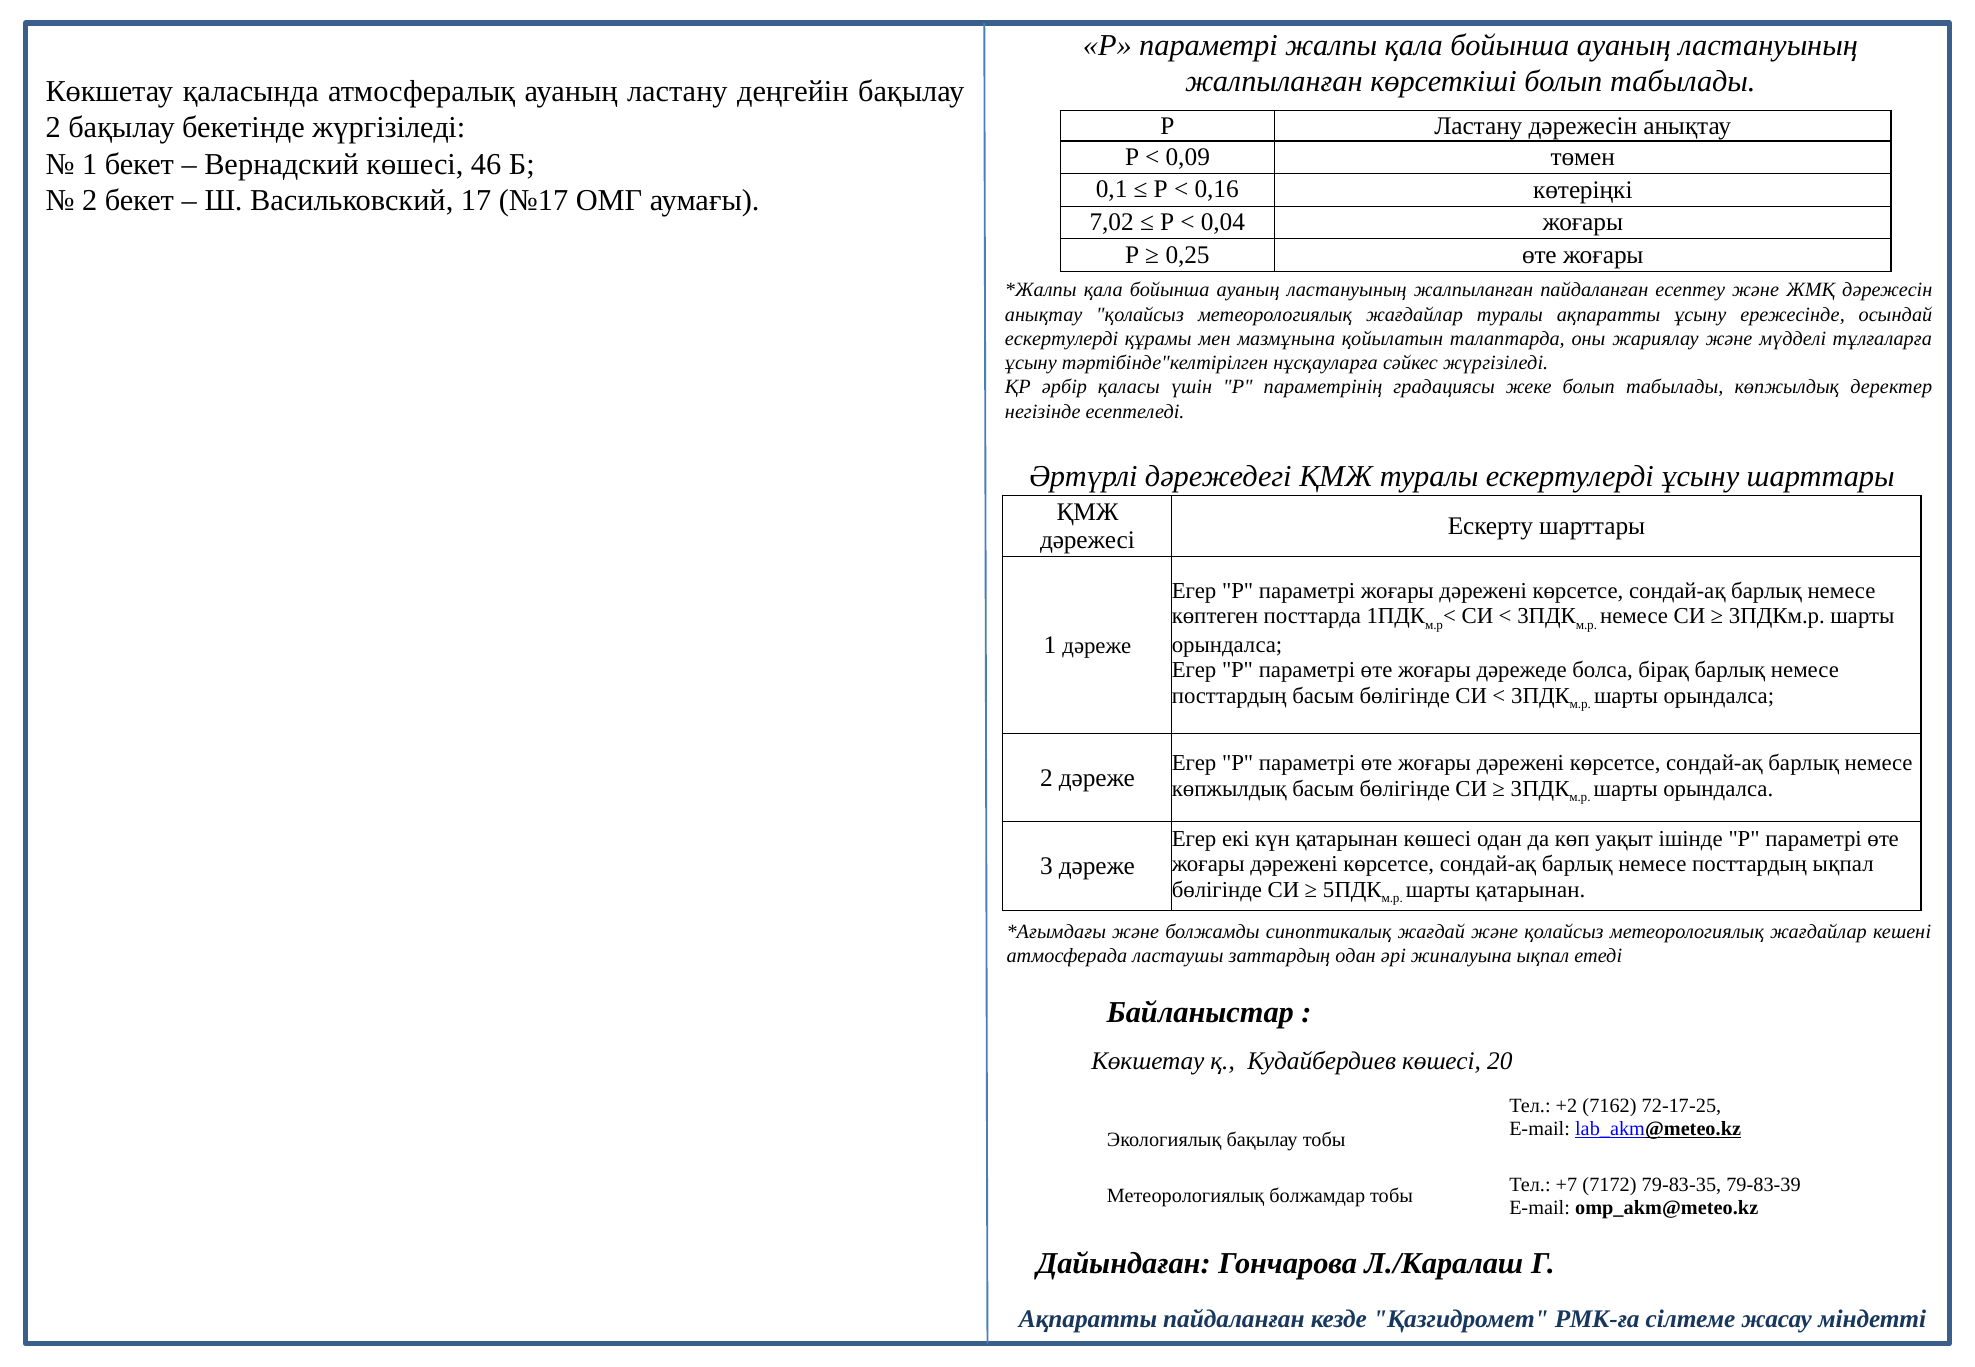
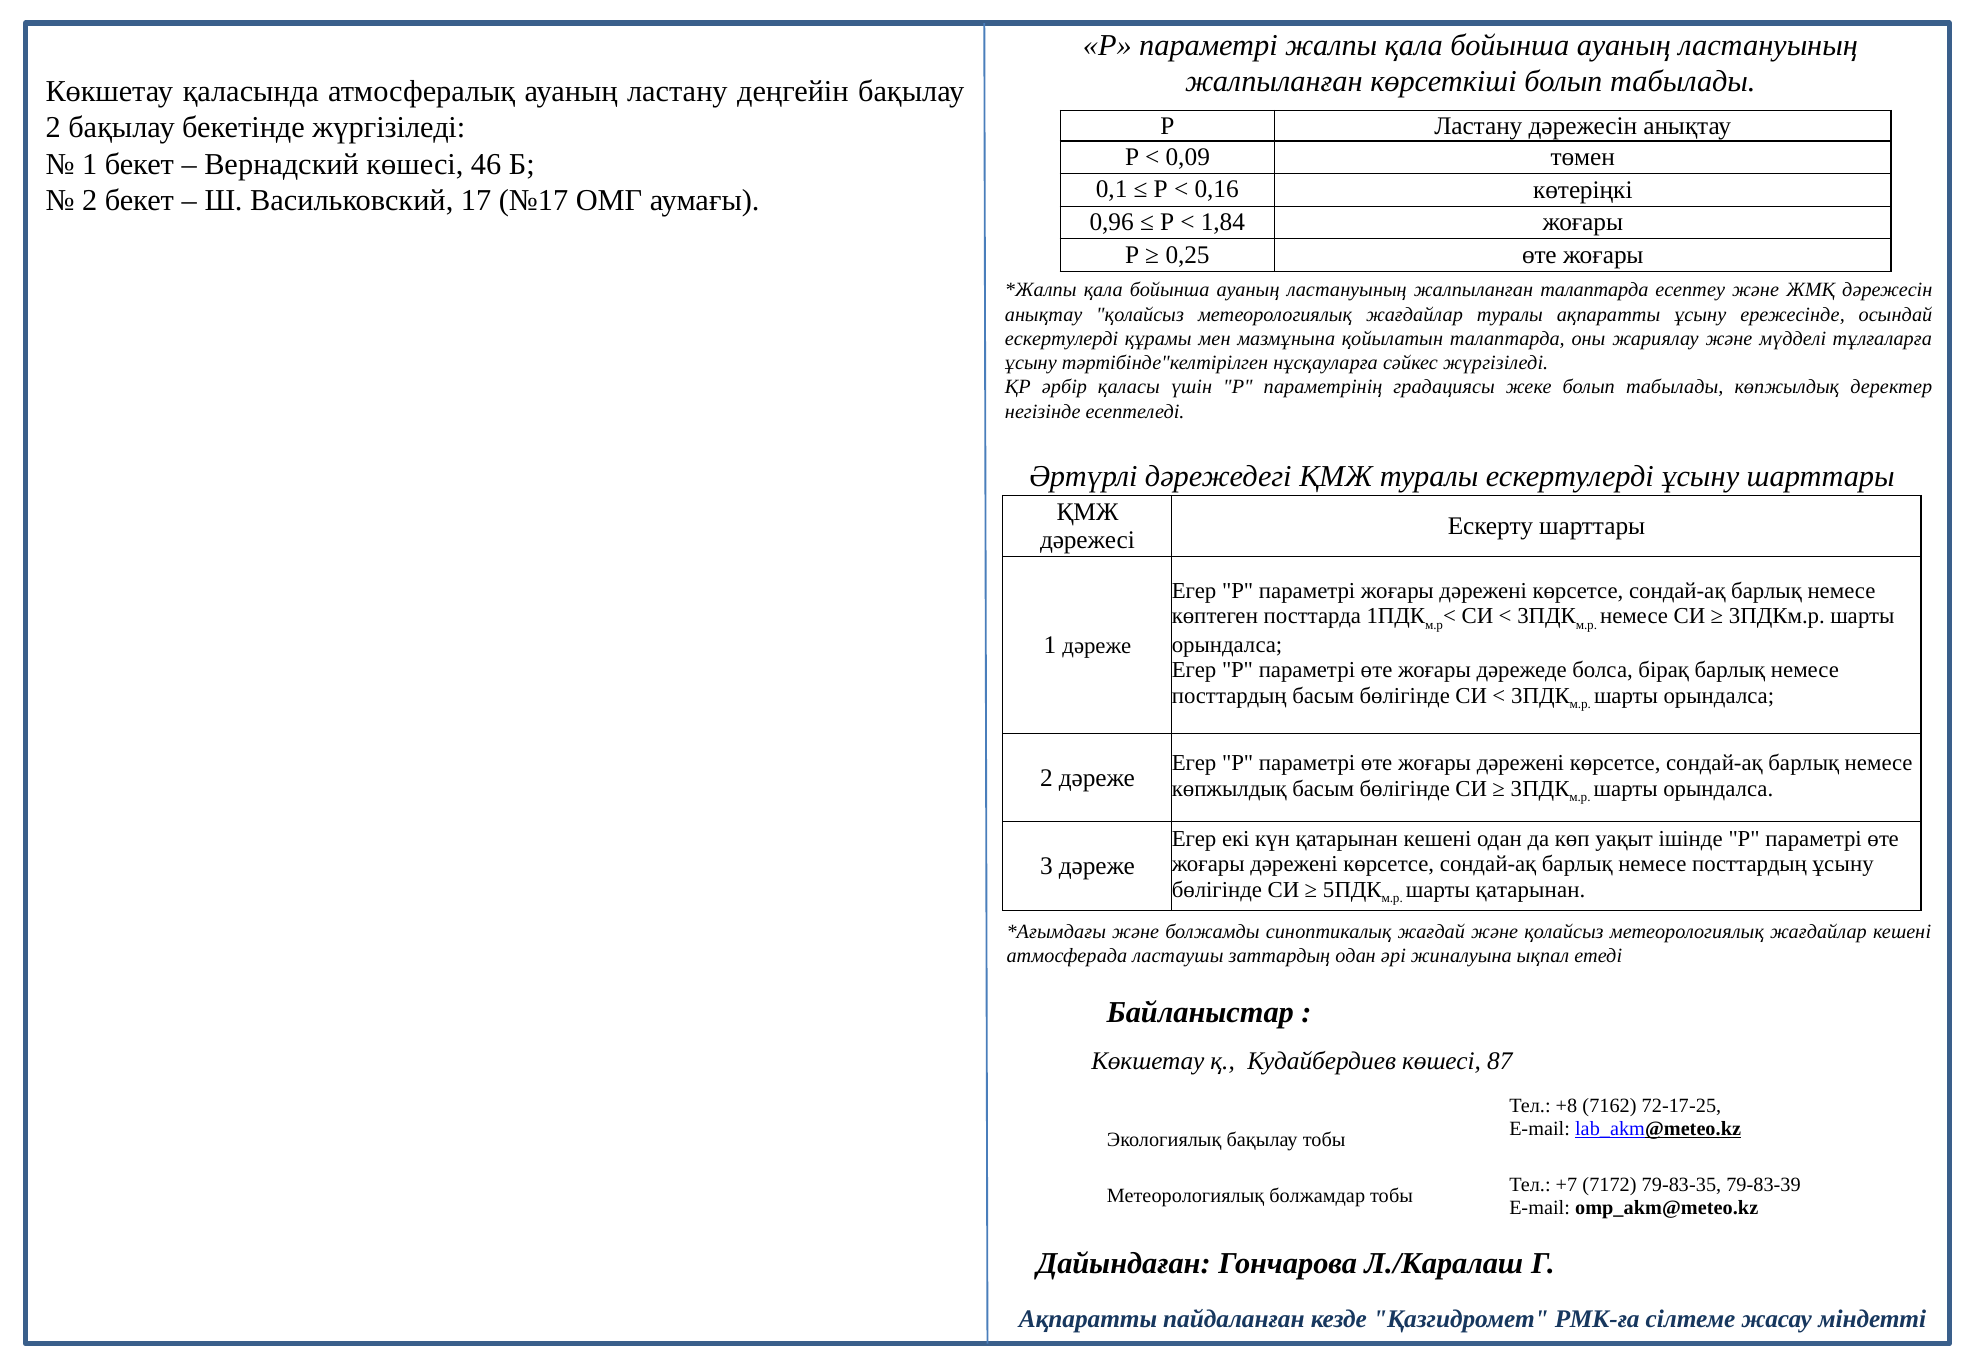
7,02: 7,02 -> 0,96
0,04: 0,04 -> 1,84
жалпыланған пайдаланған: пайдаланған -> талаптарда
қатарынан көшесі: көшесі -> кешені
посттардың ықпал: ықпал -> ұсыну
20: 20 -> 87
+2: +2 -> +8
